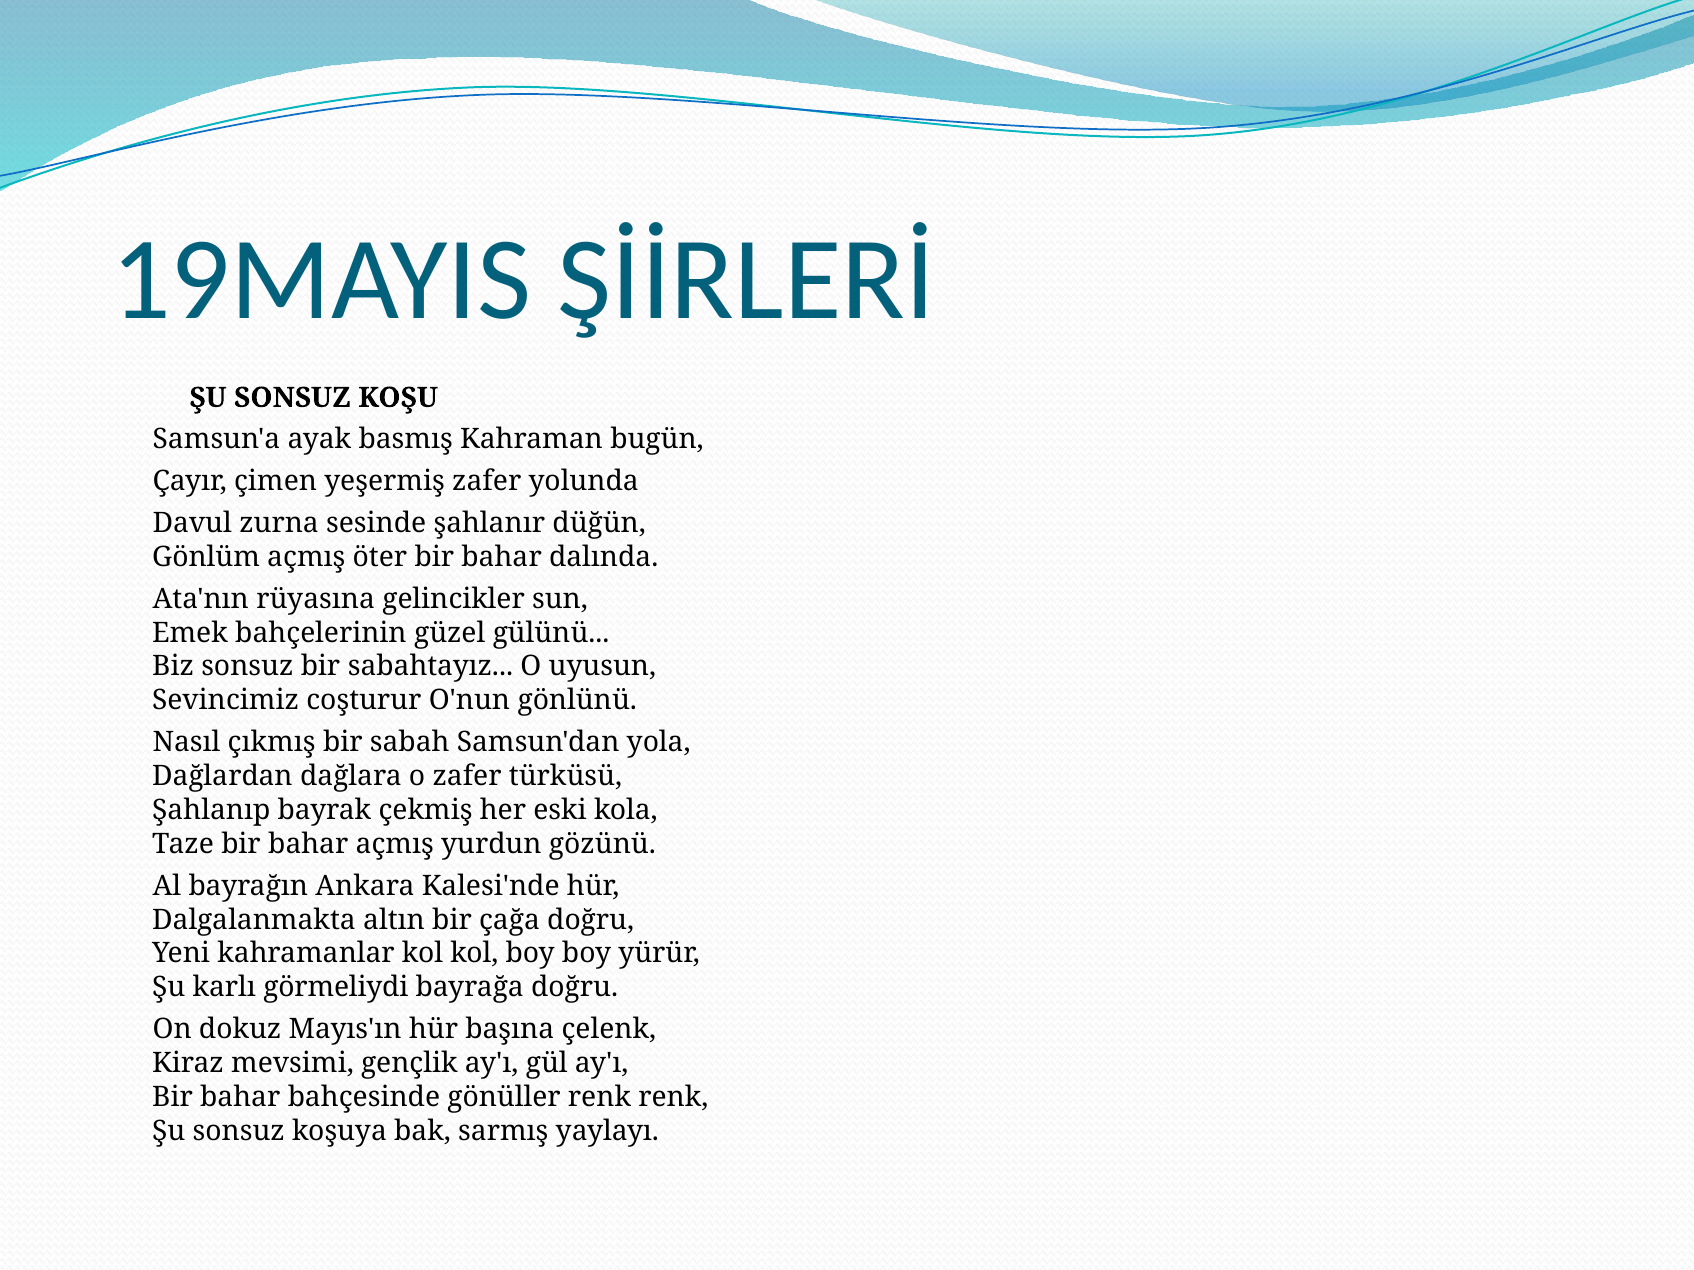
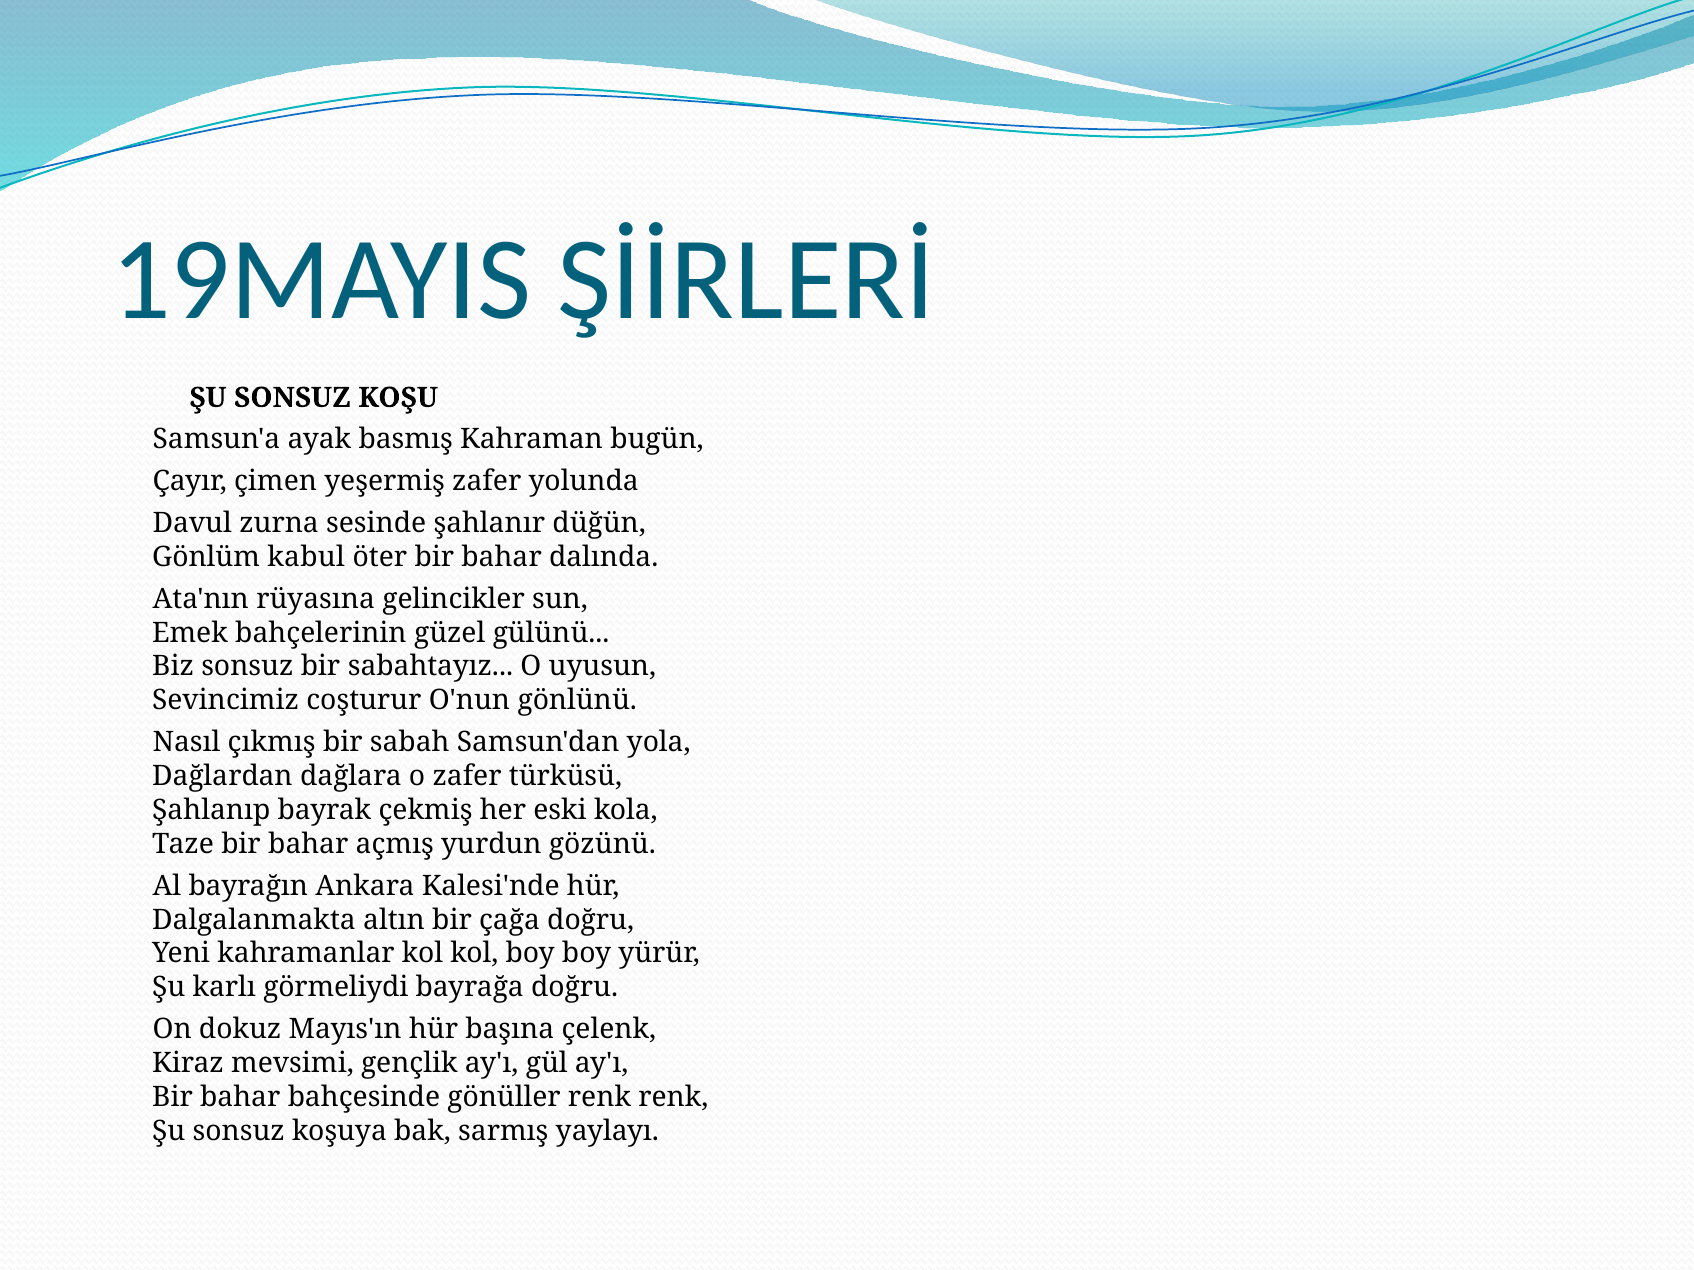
Gönlüm açmış: açmış -> kabul
